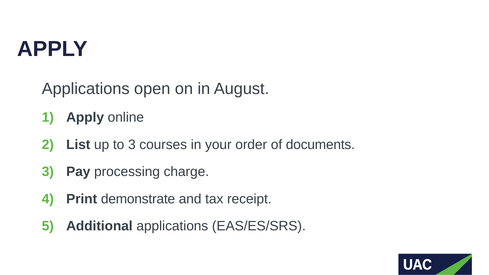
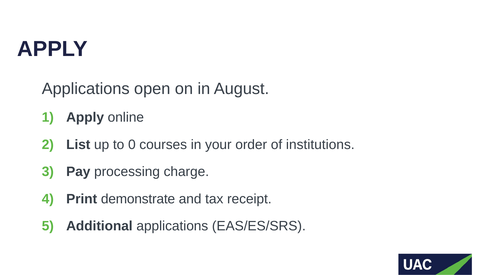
to 3: 3 -> 0
documents: documents -> institutions
